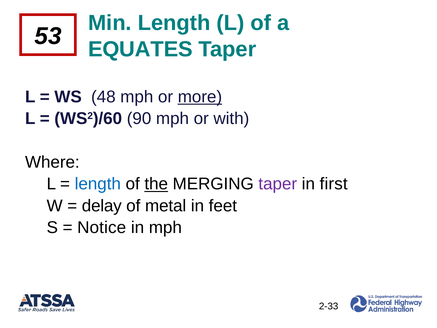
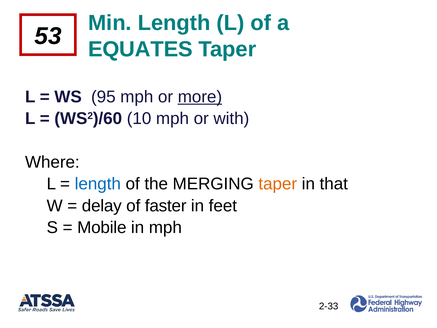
48: 48 -> 95
90: 90 -> 10
the underline: present -> none
taper at (278, 184) colour: purple -> orange
first: first -> that
metal: metal -> faster
Notice: Notice -> Mobile
